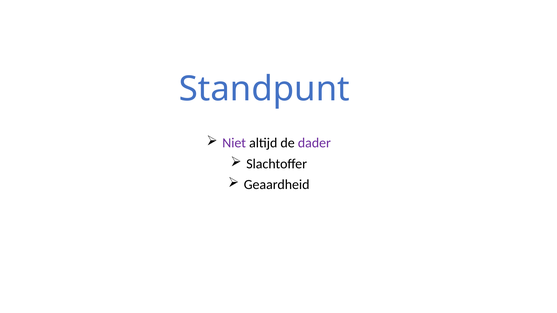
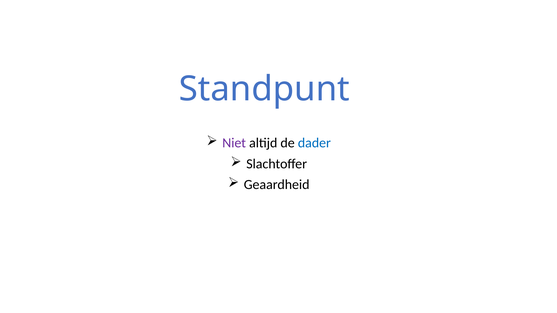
dader colour: purple -> blue
